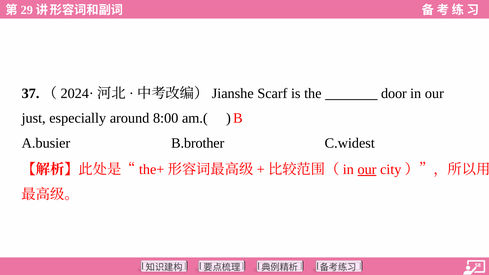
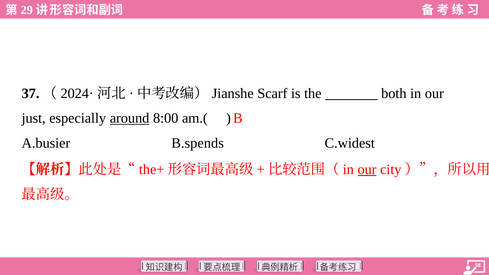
door: door -> both
around underline: none -> present
B.brother: B.brother -> B.spends
